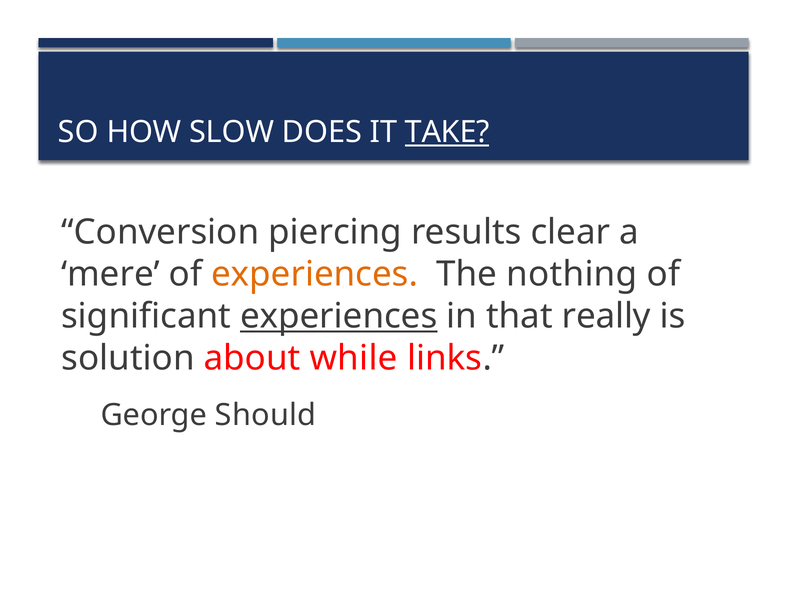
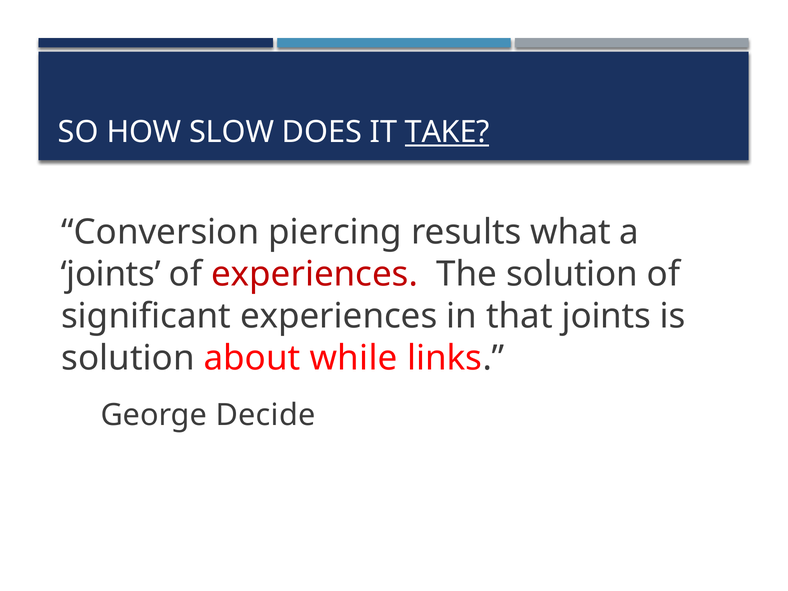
clear: clear -> what
mere at (111, 274): mere -> joints
experiences at (315, 274) colour: orange -> red
The nothing: nothing -> solution
experiences at (339, 316) underline: present -> none
that really: really -> joints
Should: Should -> Decide
